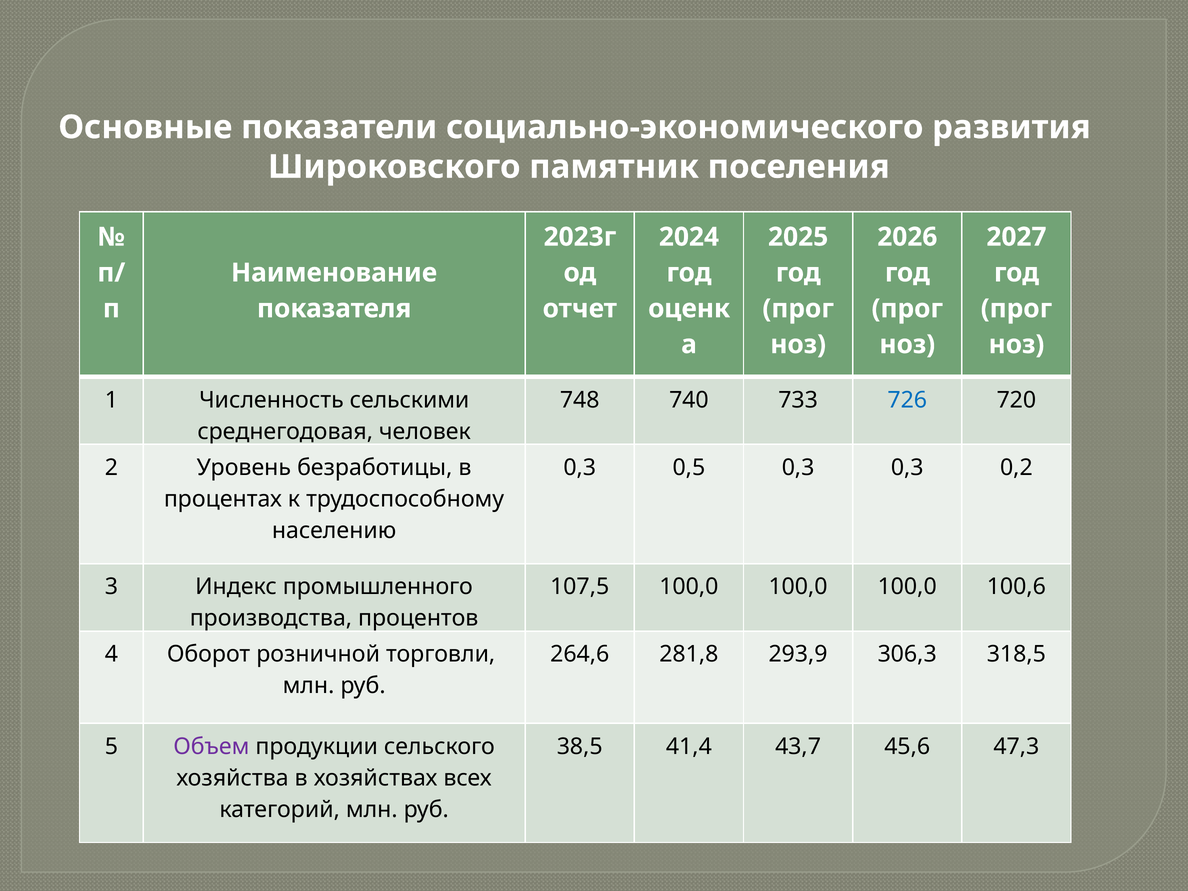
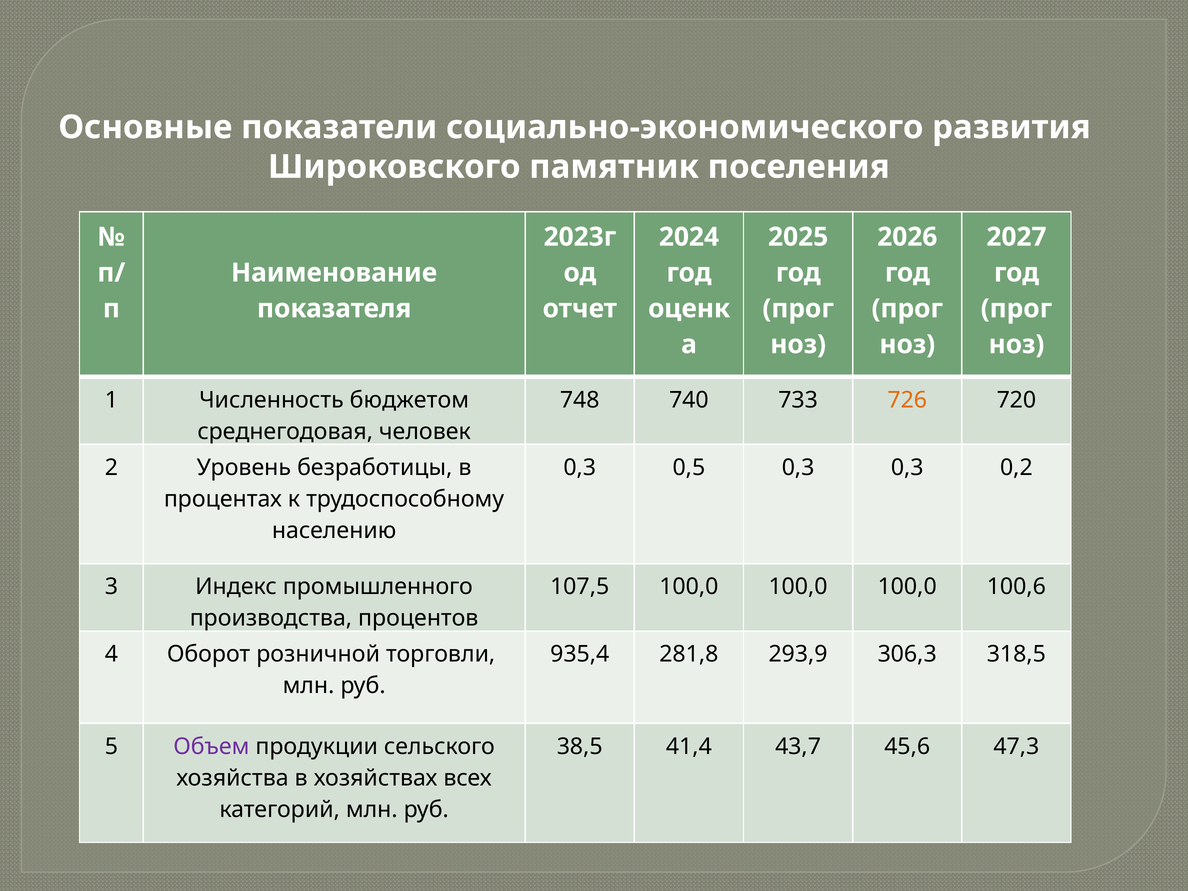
сельскими: сельскими -> бюджетом
726 colour: blue -> orange
264,6: 264,6 -> 935,4
